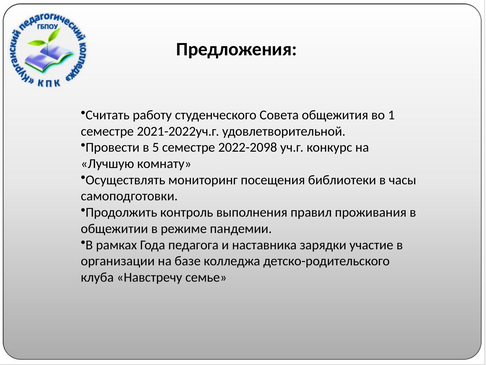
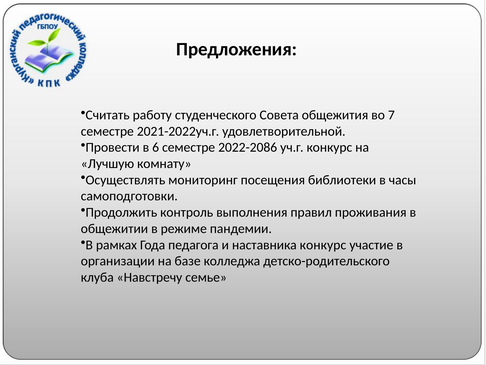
1: 1 -> 7
5: 5 -> 6
2022-2098: 2022-2098 -> 2022-2086
наставника зарядки: зарядки -> конкурс
